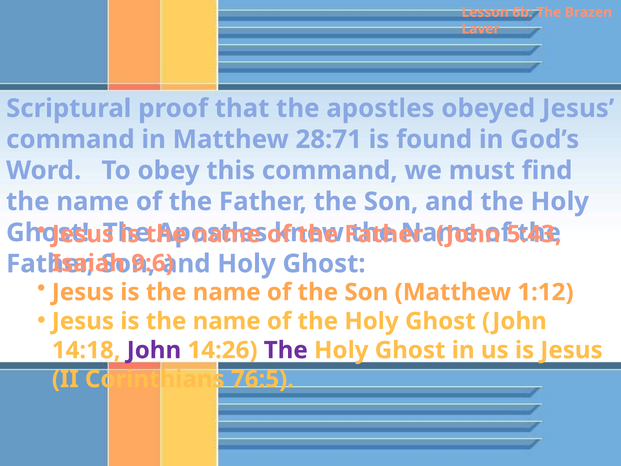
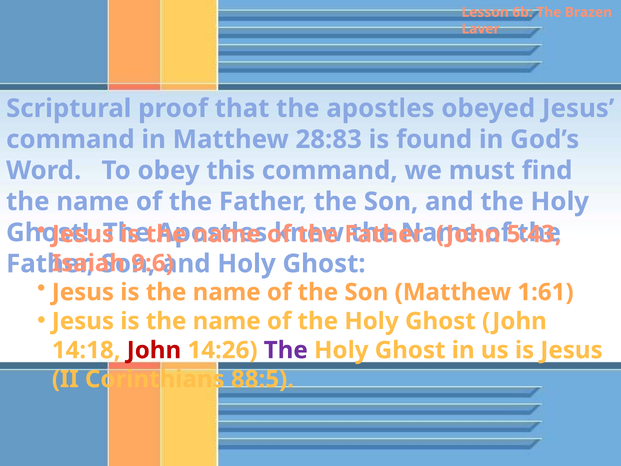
28:71: 28:71 -> 28:83
1:12: 1:12 -> 1:61
John at (154, 350) colour: purple -> red
76:5: 76:5 -> 88:5
